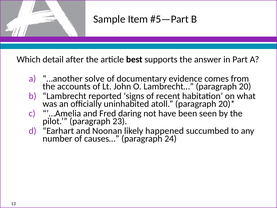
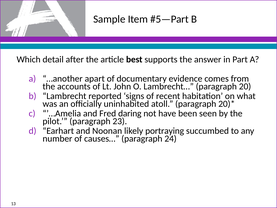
solve: solve -> apart
happened: happened -> portraying
